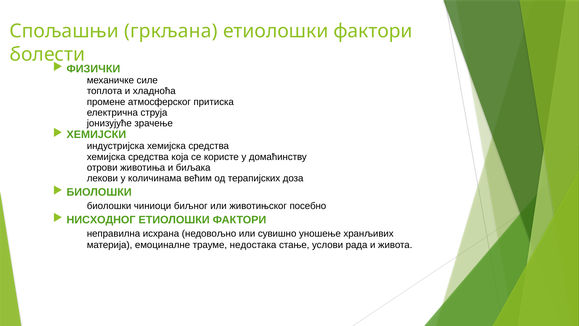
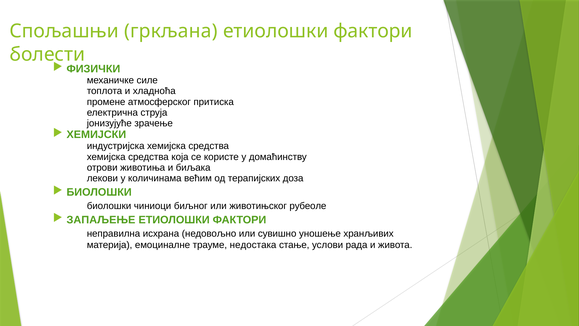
посебно: посебно -> рубеоле
НИСХОДНОГ: НИСХОДНОГ -> ЗАПАЉЕЊЕ
